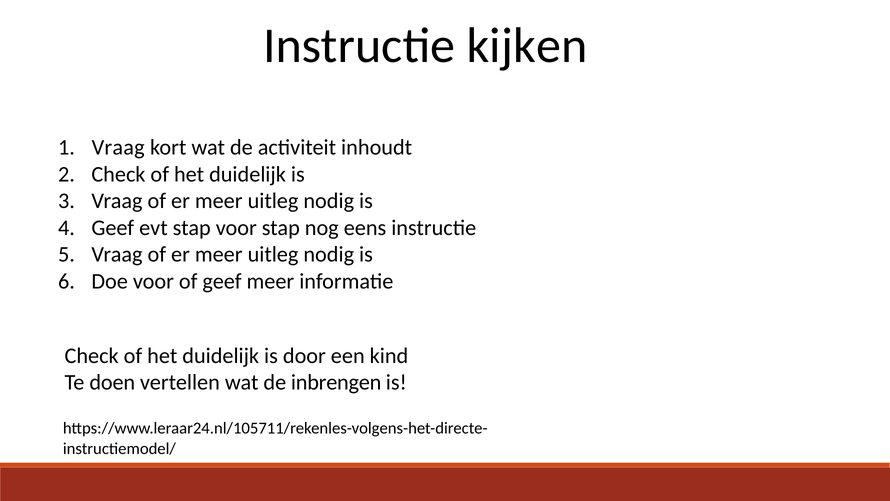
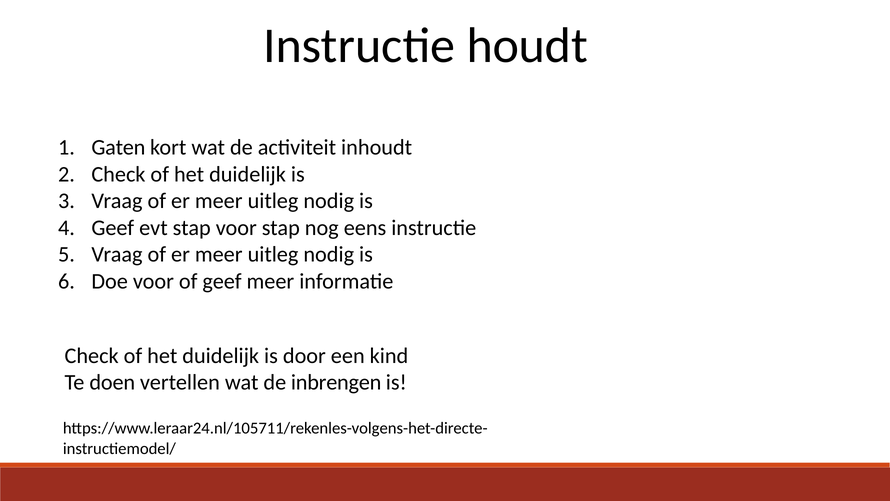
kijken: kijken -> houdt
Vraag at (118, 147): Vraag -> Gaten
